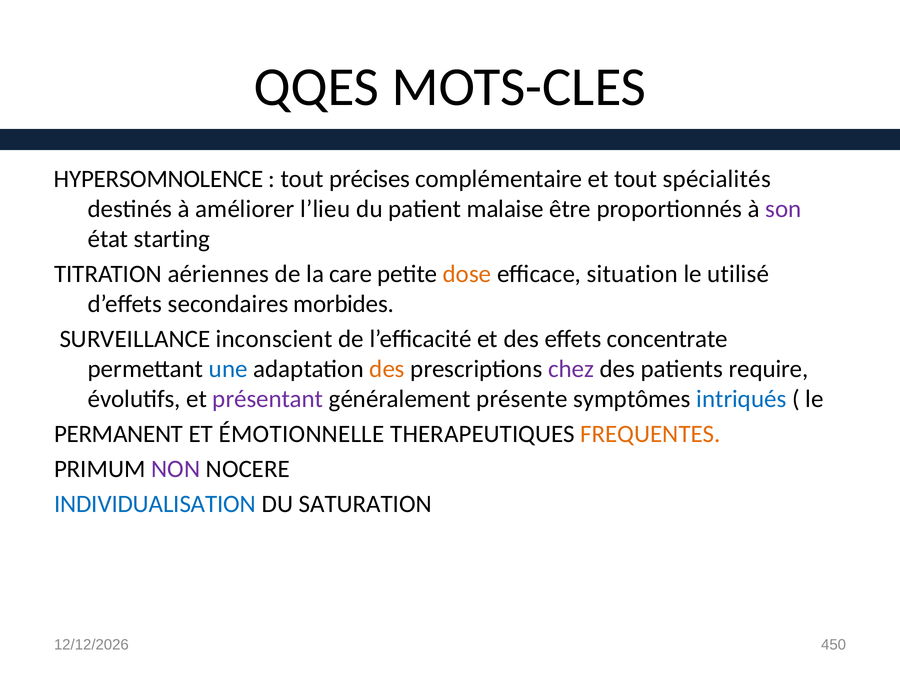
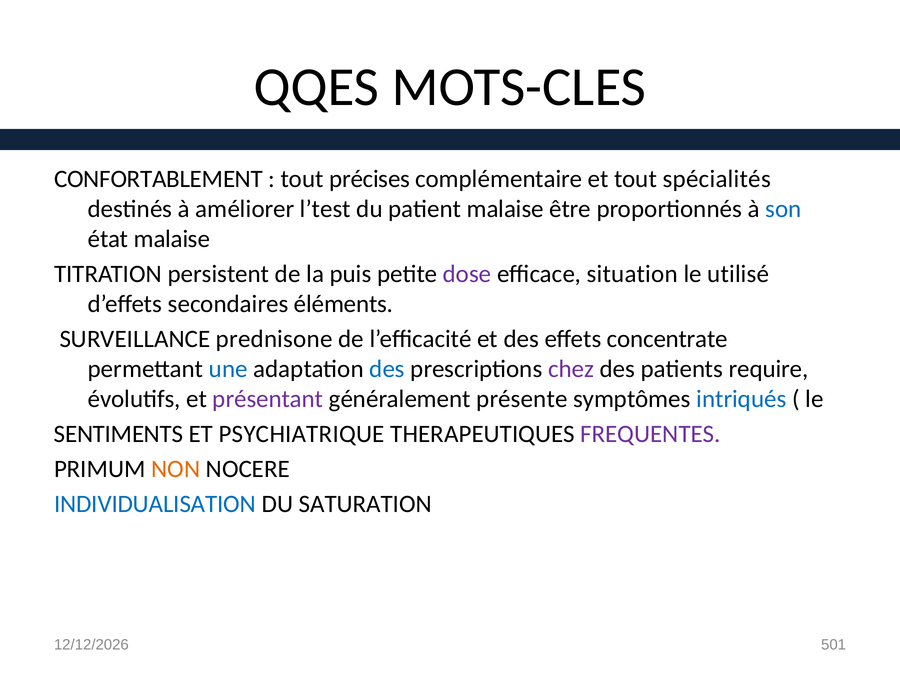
HYPERSOMNOLENCE: HYPERSOMNOLENCE -> CONFORTABLEMENT
l’lieu: l’lieu -> l’test
son colour: purple -> blue
état starting: starting -> malaise
aériennes: aériennes -> persistent
care: care -> puis
dose colour: orange -> purple
morbides: morbides -> éléments
inconscient: inconscient -> prednisone
des at (387, 369) colour: orange -> blue
PERMANENT: PERMANENT -> SENTIMENTS
ÉMOTIONNELLE: ÉMOTIONNELLE -> PSYCHIATRIQUE
FREQUENTES colour: orange -> purple
NON colour: purple -> orange
450: 450 -> 501
